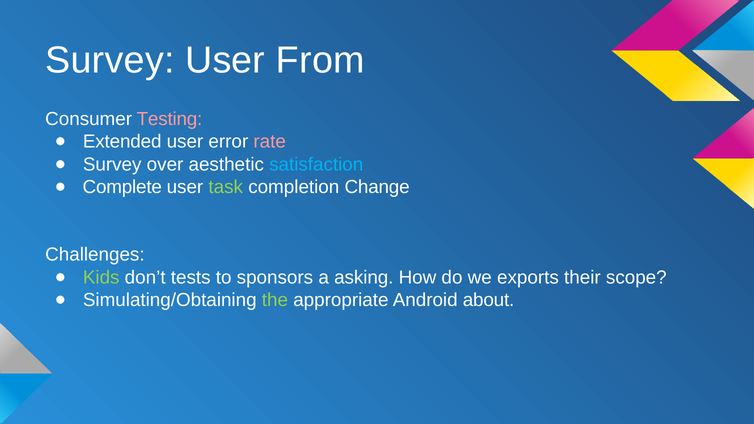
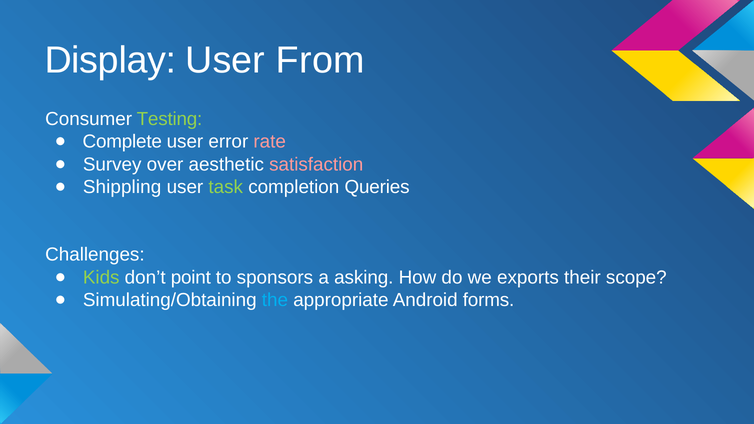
Survey at (110, 60): Survey -> Display
Testing colour: pink -> light green
Extended: Extended -> Complete
satisfaction colour: light blue -> pink
Complete: Complete -> Shippling
Change: Change -> Queries
tests: tests -> point
the colour: light green -> light blue
about: about -> forms
